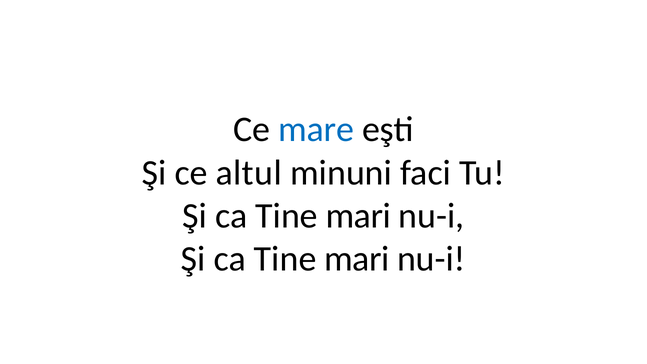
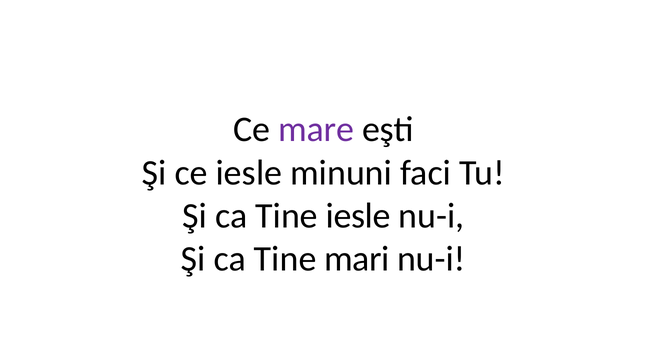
mare colour: blue -> purple
ce altul: altul -> iesle
mari at (358, 216): mari -> iesle
